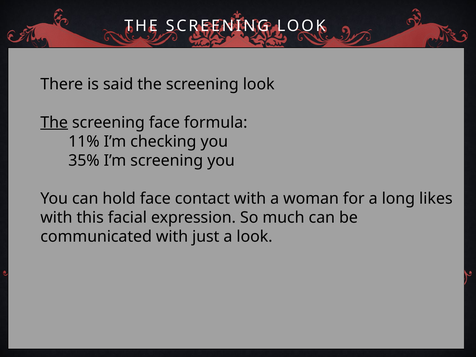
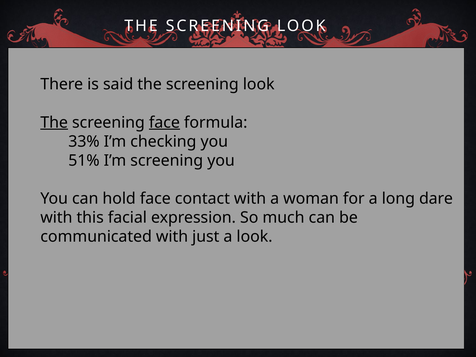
face at (164, 122) underline: none -> present
11%: 11% -> 33%
35%: 35% -> 51%
likes: likes -> dare
